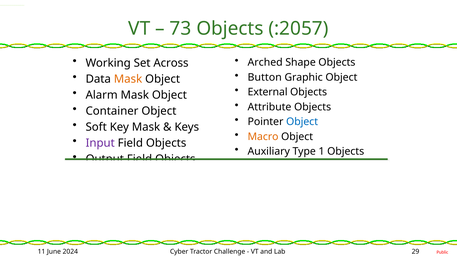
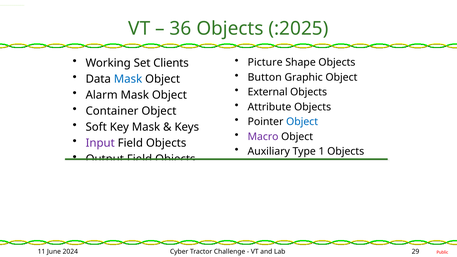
73: 73 -> 36
:2057: :2057 -> :2025
Arched: Arched -> Picture
Across: Across -> Clients
Mask at (128, 79) colour: orange -> blue
Macro colour: orange -> purple
